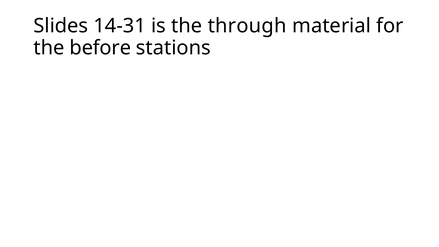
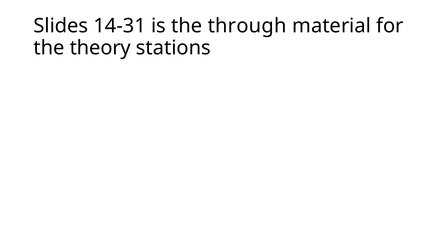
before: before -> theory
